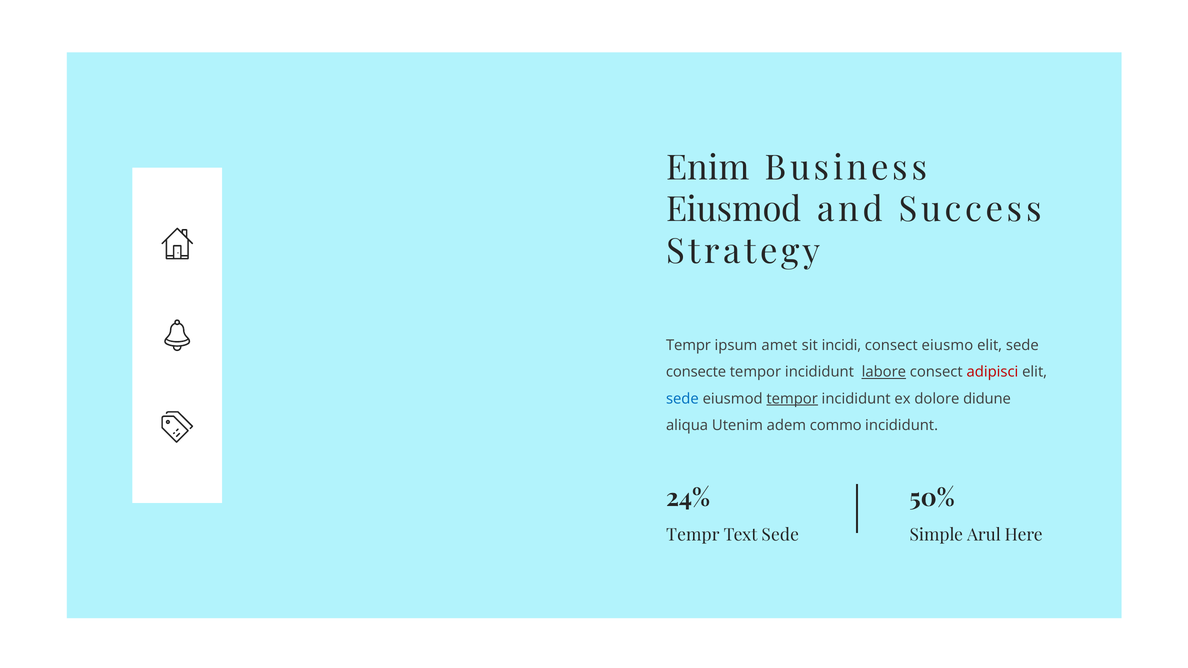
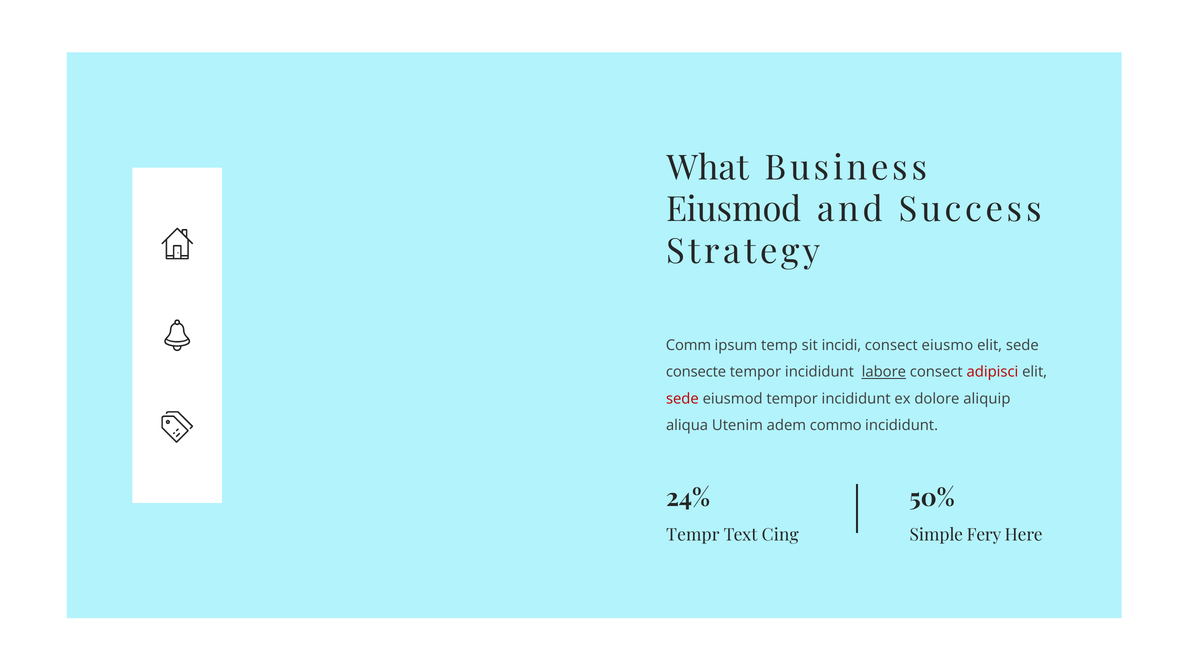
Enim: Enim -> What
Tempr at (688, 345): Tempr -> Comm
amet: amet -> temp
sede at (682, 399) colour: blue -> red
tempor at (792, 399) underline: present -> none
didune: didune -> aliquip
Text Sede: Sede -> Cing
Arul: Arul -> Fery
